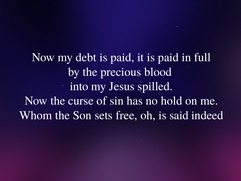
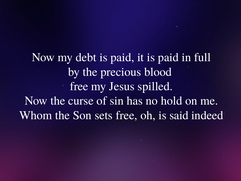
into at (79, 86): into -> free
